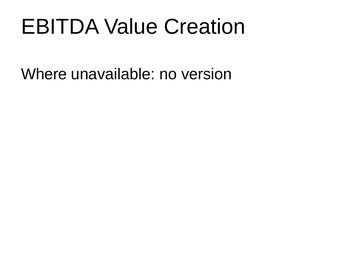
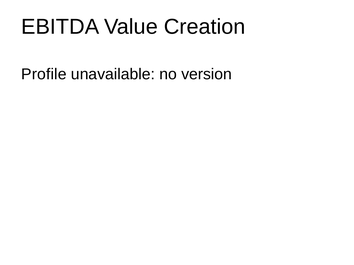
Where: Where -> Profile
